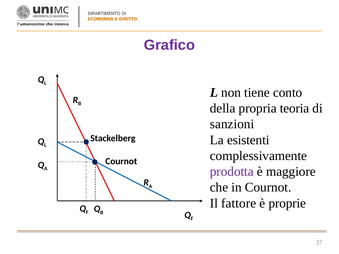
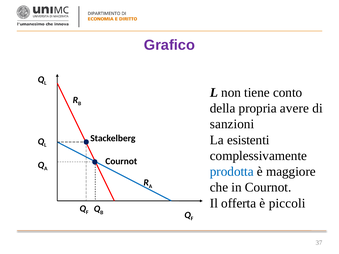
teoria: teoria -> avere
prodotta colour: purple -> blue
fattore: fattore -> offerta
proprie: proprie -> piccoli
